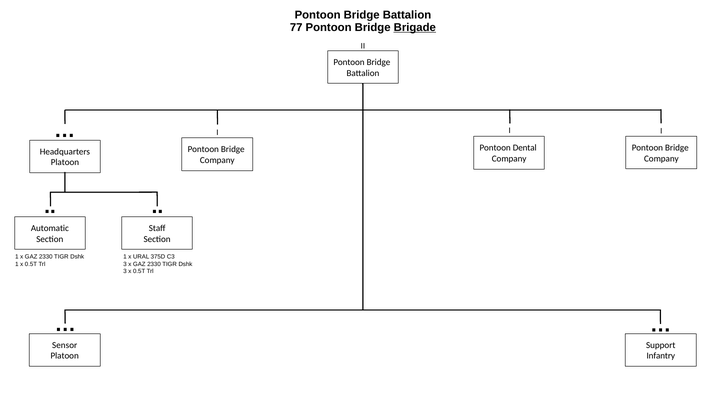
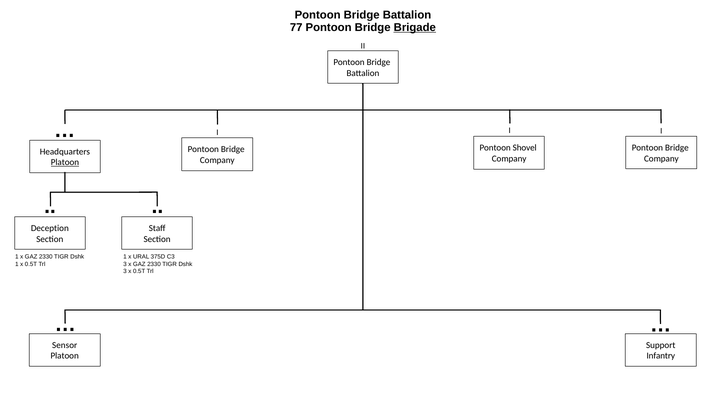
Dental: Dental -> Shovel
Platoon at (65, 163) underline: none -> present
Automatic: Automatic -> Deception
